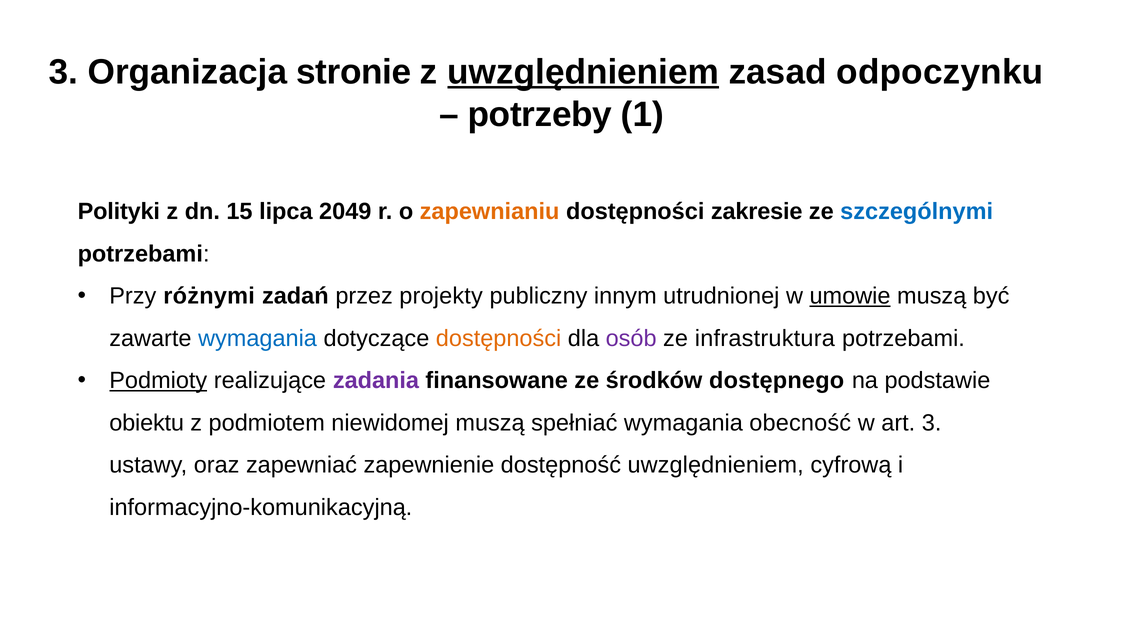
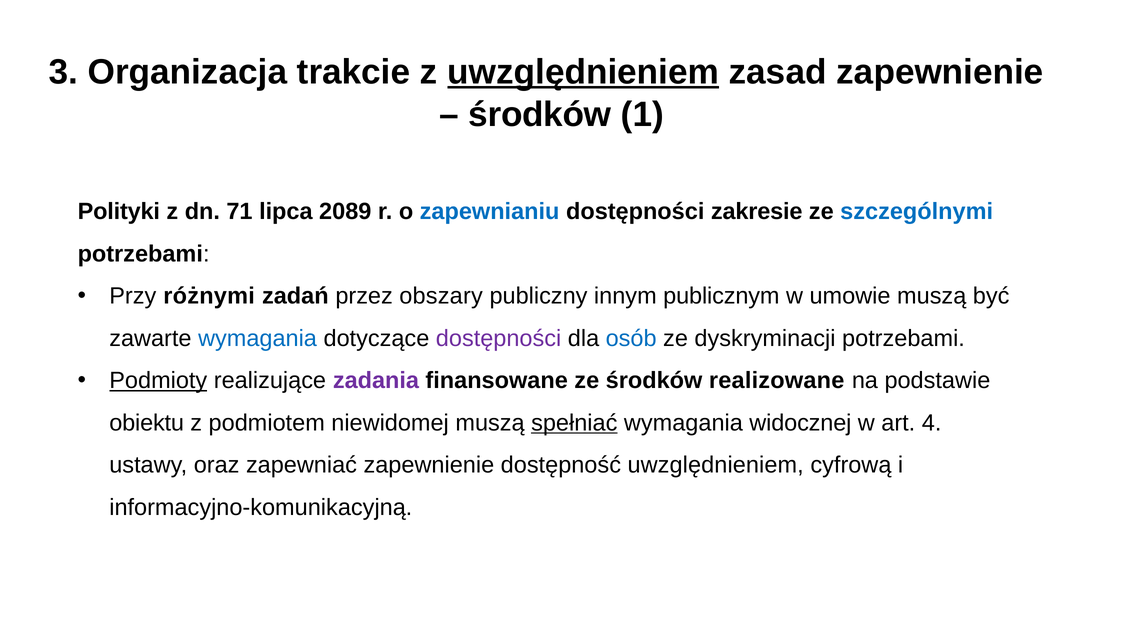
stronie: stronie -> trakcie
zasad odpoczynku: odpoczynku -> zapewnienie
potrzeby at (540, 114): potrzeby -> środków
15: 15 -> 71
2049: 2049 -> 2089
zapewnianiu colour: orange -> blue
projekty: projekty -> obszary
utrudnionej: utrudnionej -> publicznym
umowie underline: present -> none
dostępności at (499, 338) colour: orange -> purple
osób colour: purple -> blue
infrastruktura: infrastruktura -> dyskryminacji
dostępnego: dostępnego -> realizowane
spełniać underline: none -> present
obecność: obecność -> widocznej
art 3: 3 -> 4
